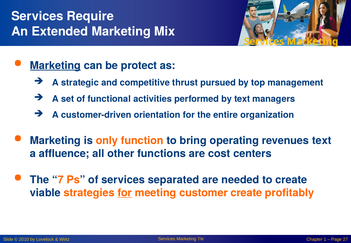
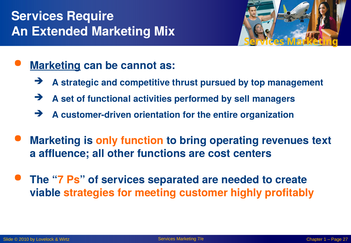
protect: protect -> cannot
by text: text -> sell
for at (125, 193) underline: present -> none
customer create: create -> highly
